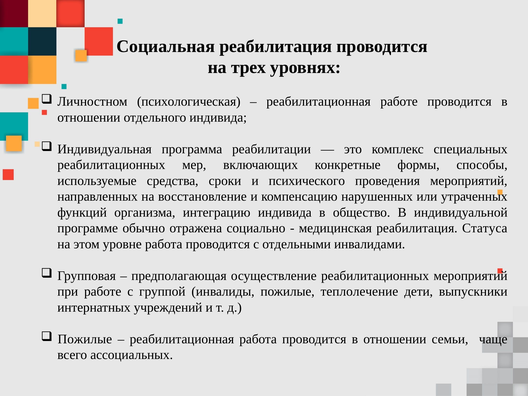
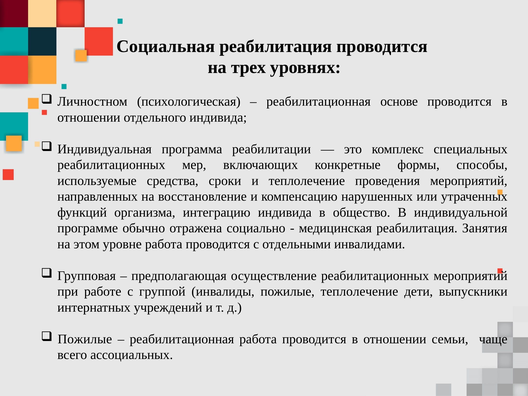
реабилитационная работе: работе -> основе
и психического: психического -> теплолечение
Статуса: Статуса -> Занятия
